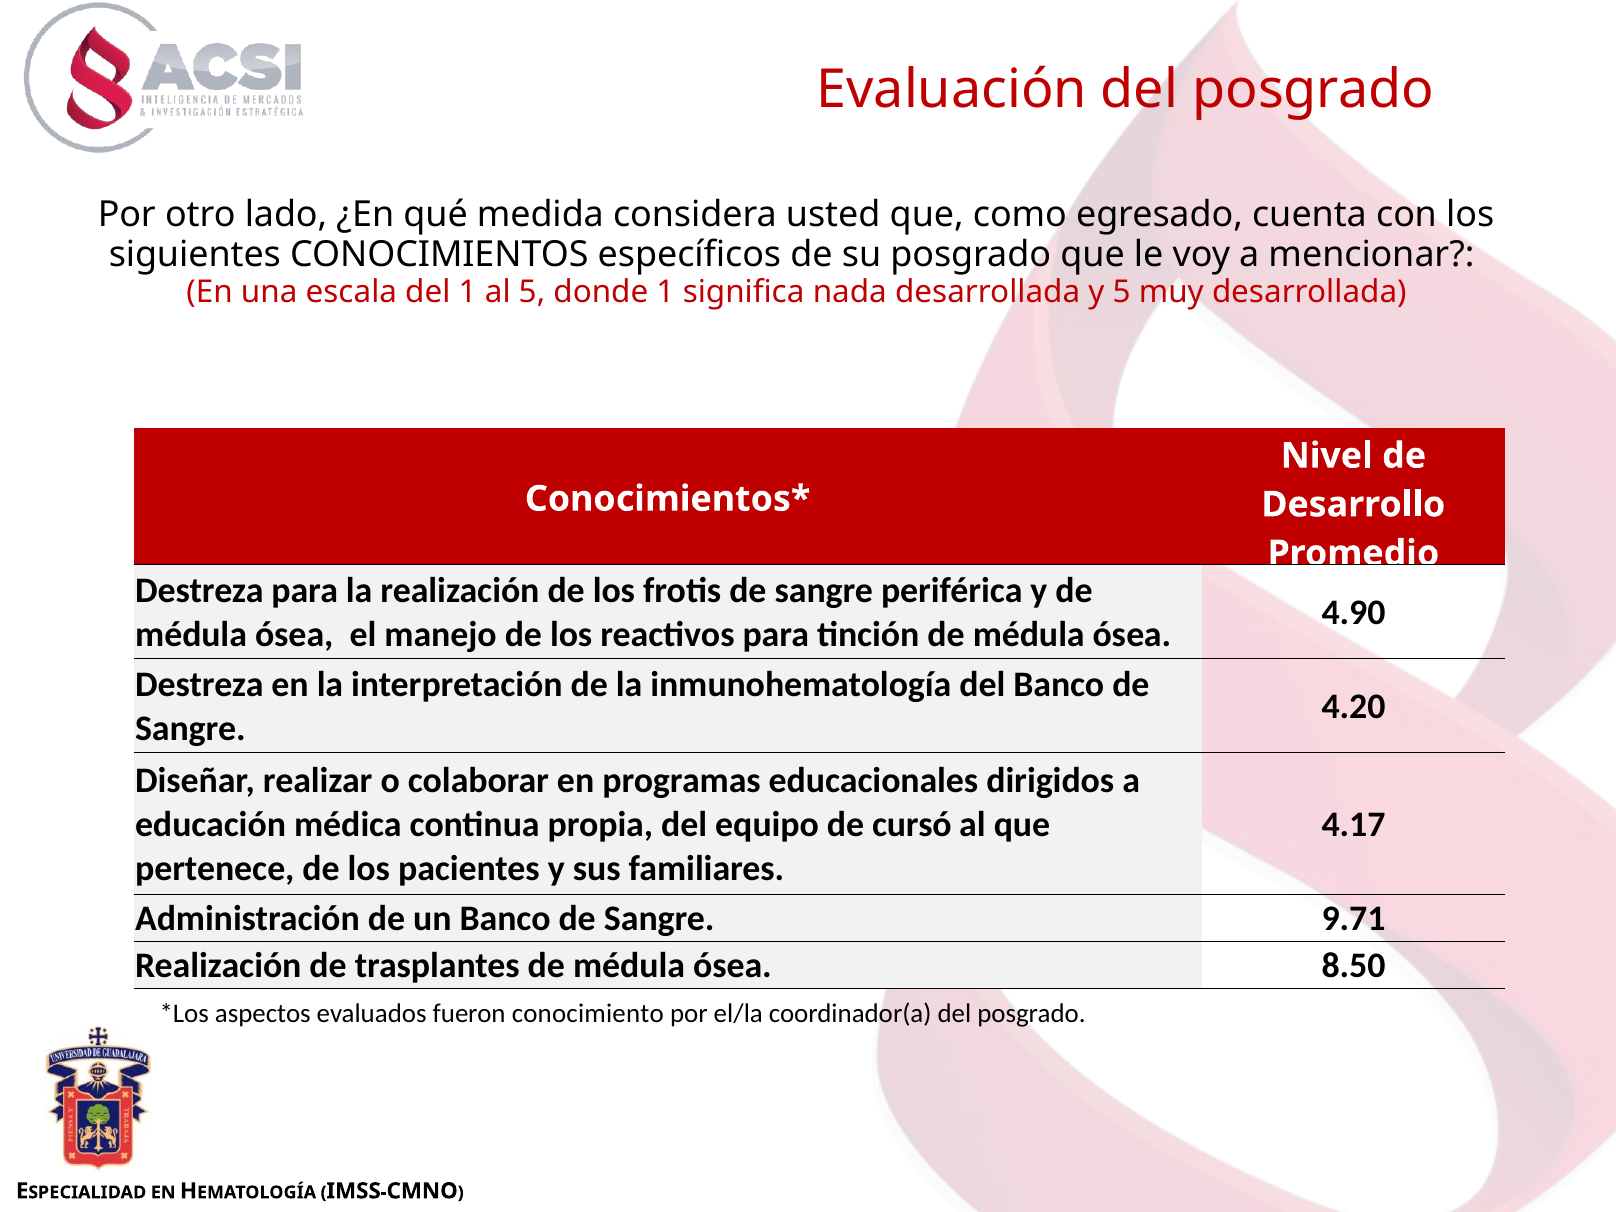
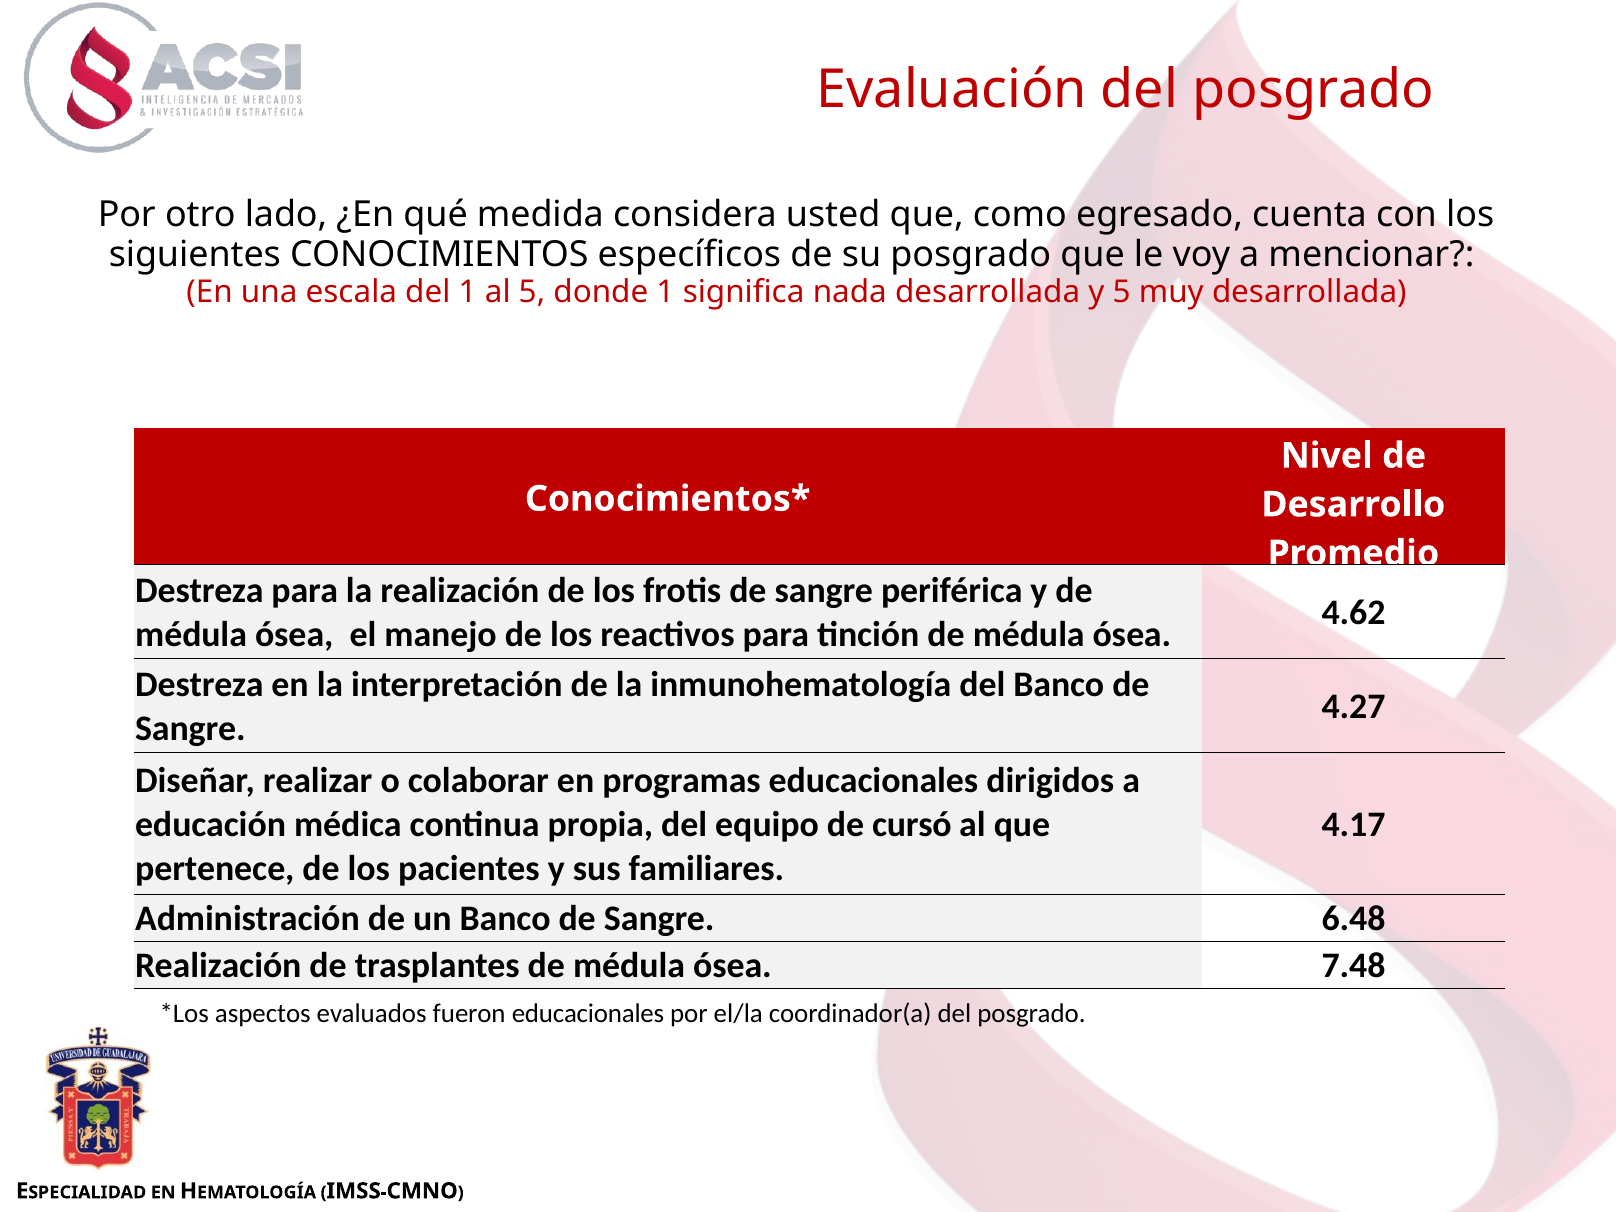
4.90: 4.90 -> 4.62
4.20: 4.20 -> 4.27
9.71: 9.71 -> 6.48
8.50: 8.50 -> 7.48
fueron conocimiento: conocimiento -> educacionales
